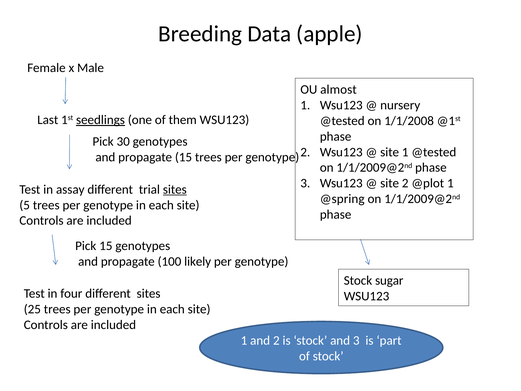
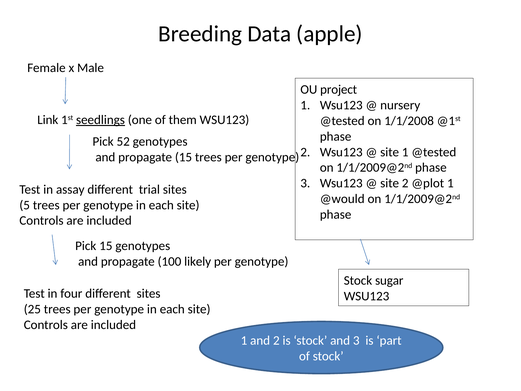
almost: almost -> project
Last: Last -> Link
30: 30 -> 52
sites at (175, 189) underline: present -> none
@spring: @spring -> @would
